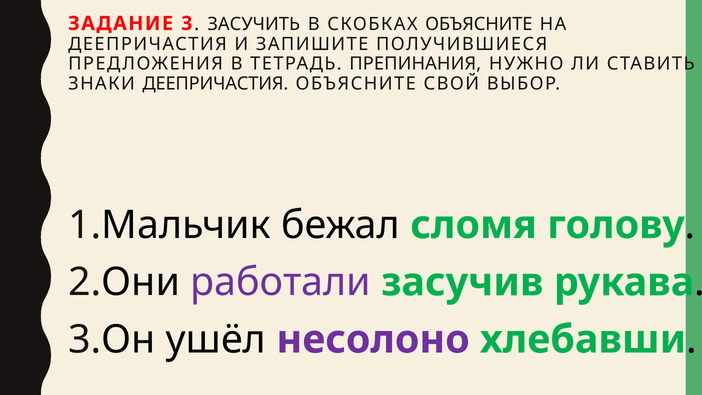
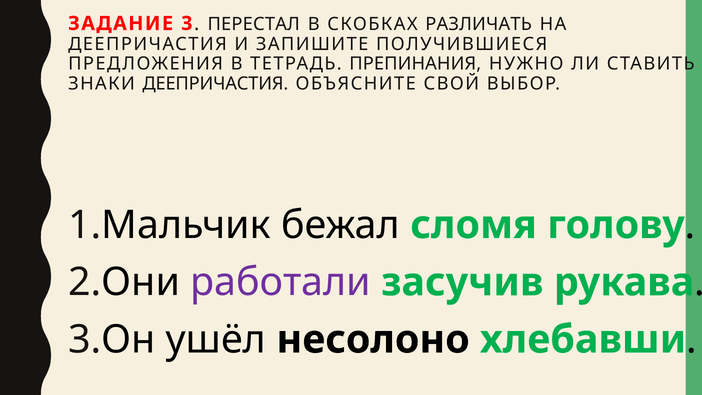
ЗАСУЧИТЬ: ЗАСУЧИТЬ -> ПЕРЕСТАЛ
СКОБКАХ ОБЪЯСНИТЕ: ОБЪЯСНИТЕ -> РАЗЛИЧАТЬ
несолоно colour: purple -> black
